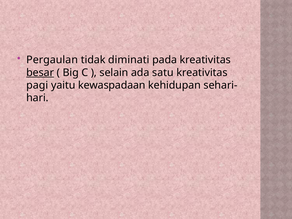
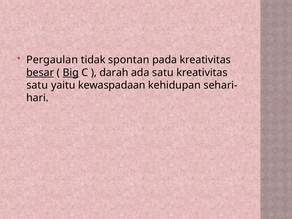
diminati: diminati -> spontan
Big underline: none -> present
selain: selain -> darah
pagi at (37, 85): pagi -> satu
